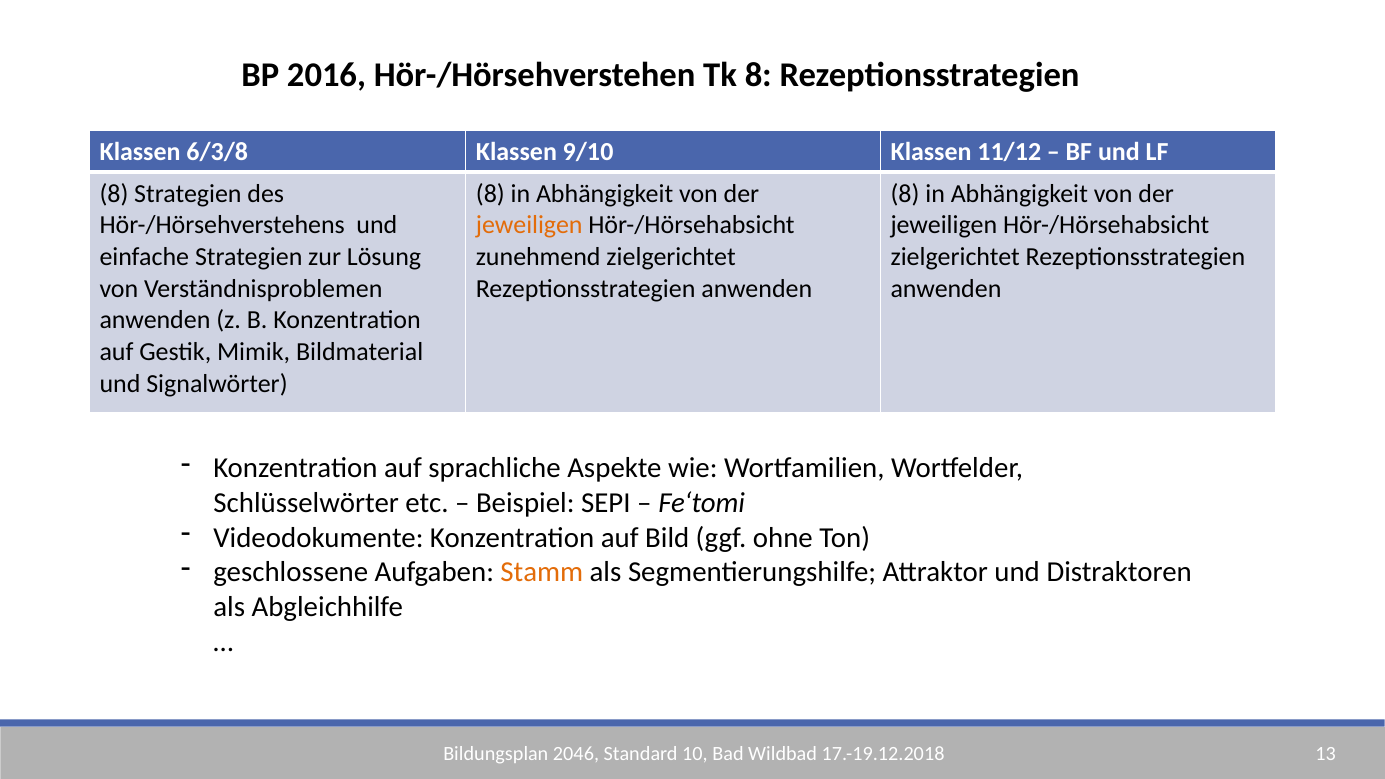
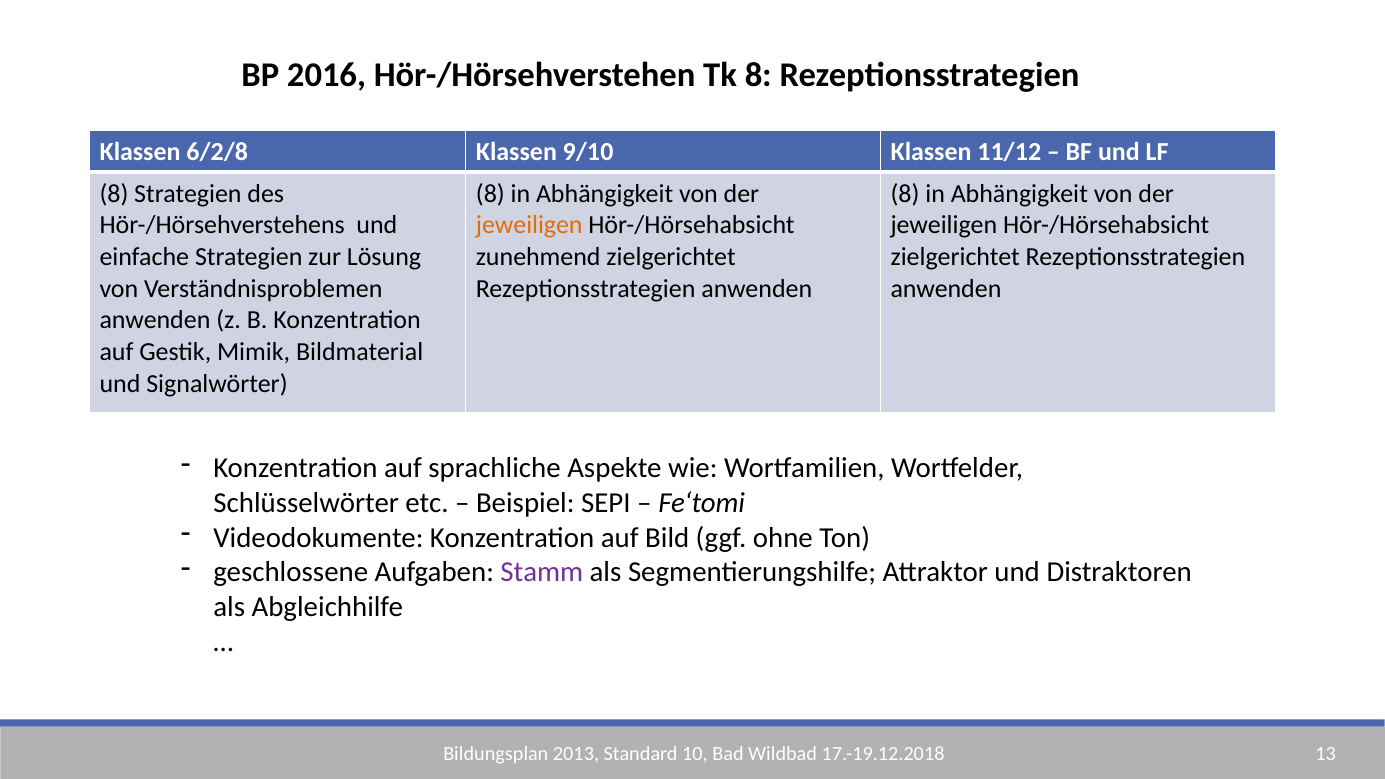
6/3/8: 6/3/8 -> 6/2/8
Stamm colour: orange -> purple
2046: 2046 -> 2013
